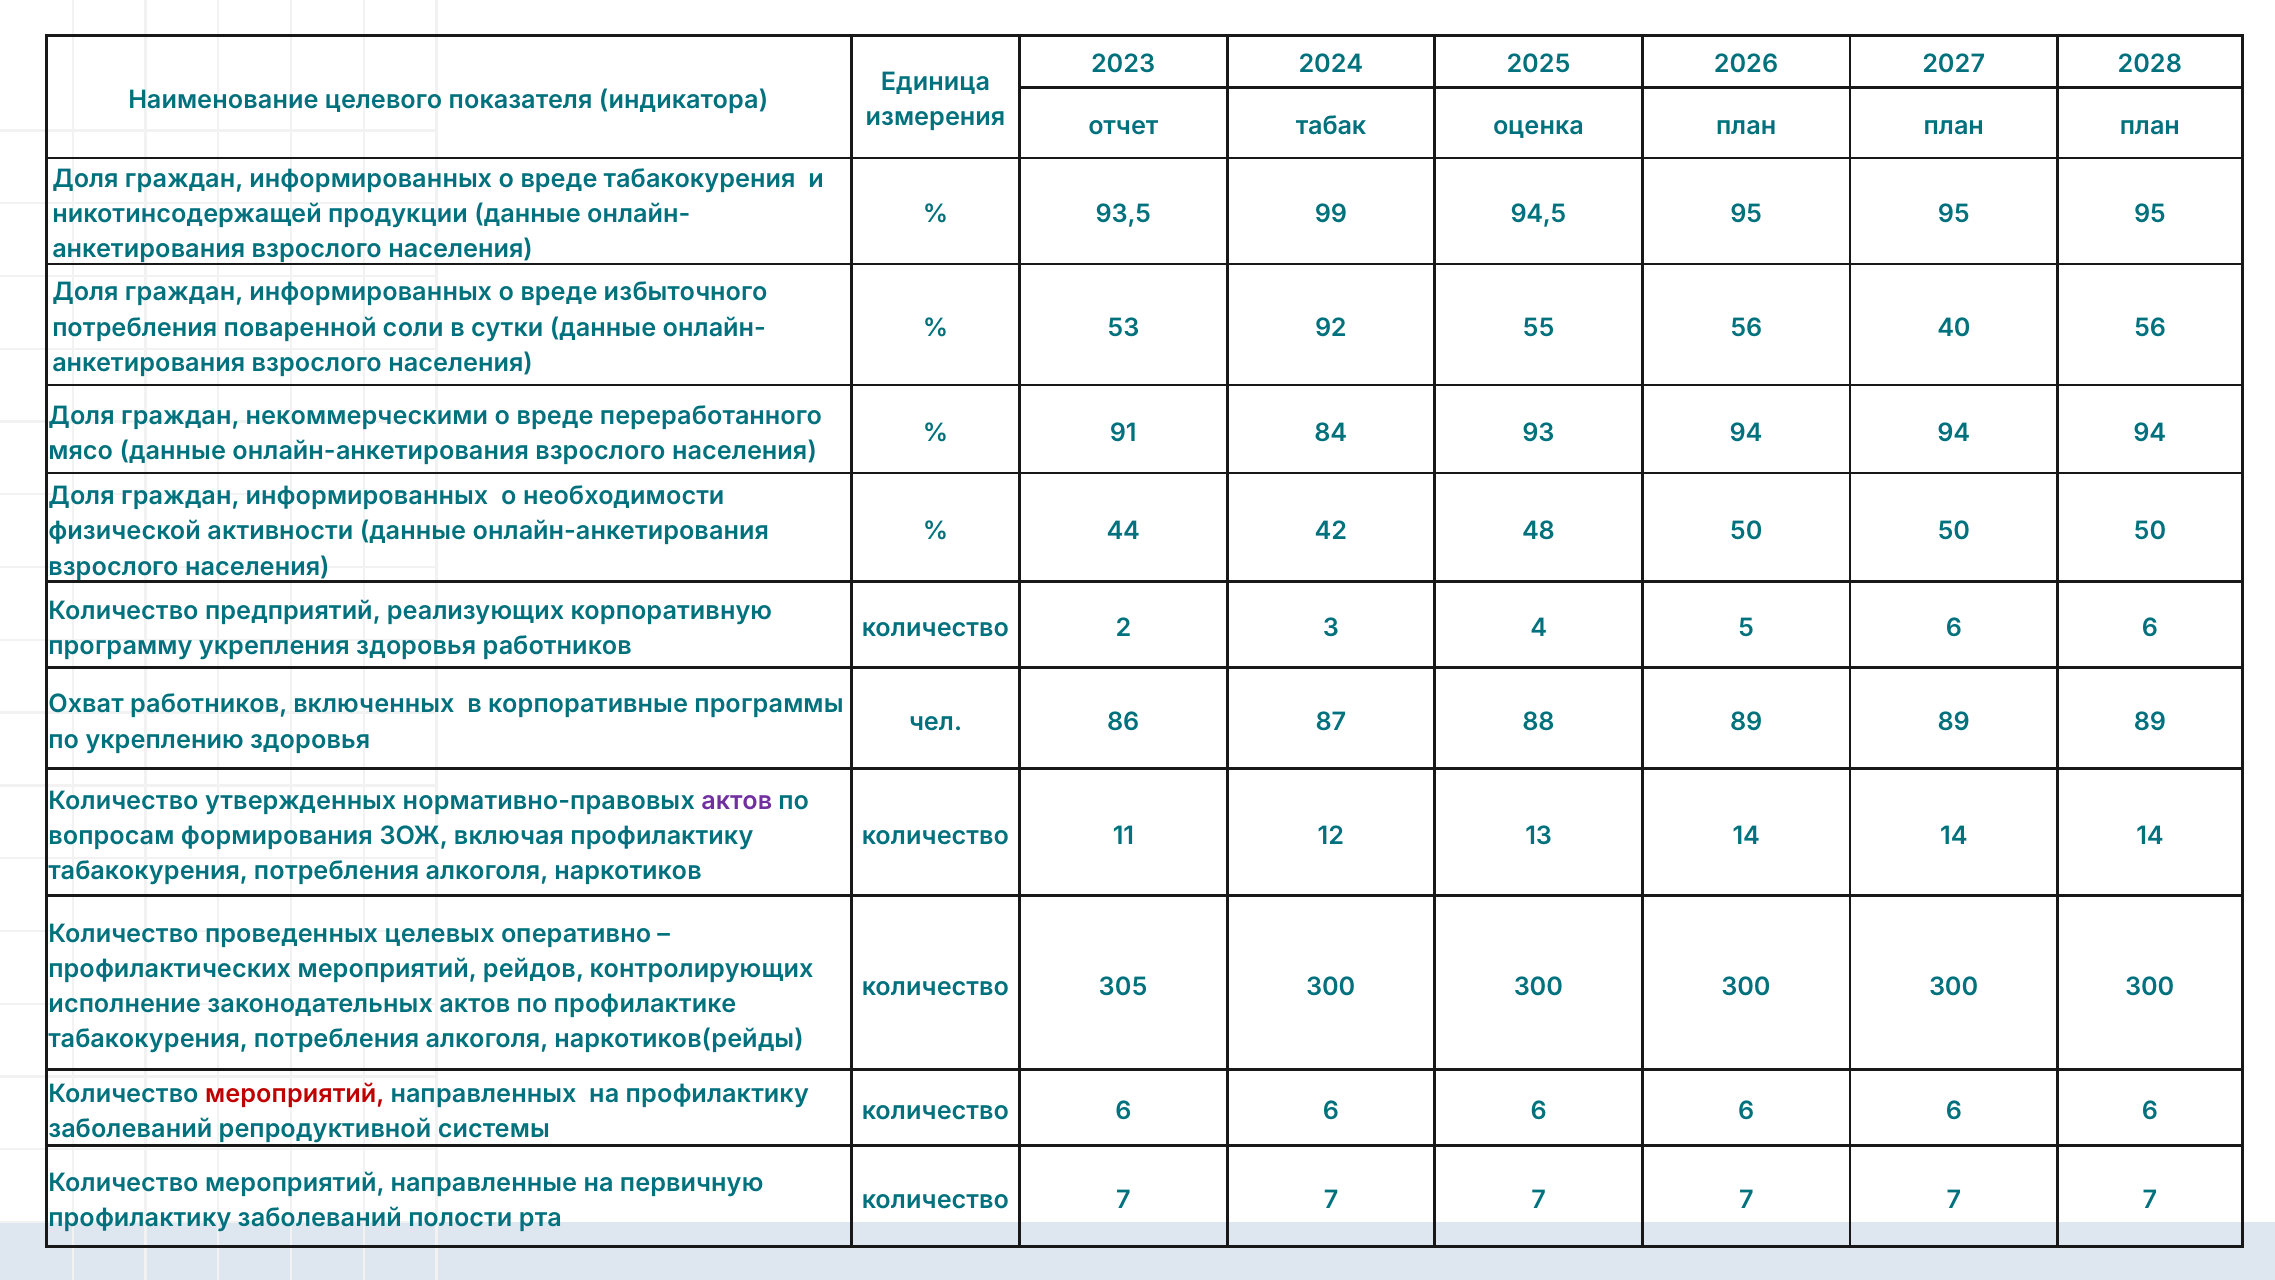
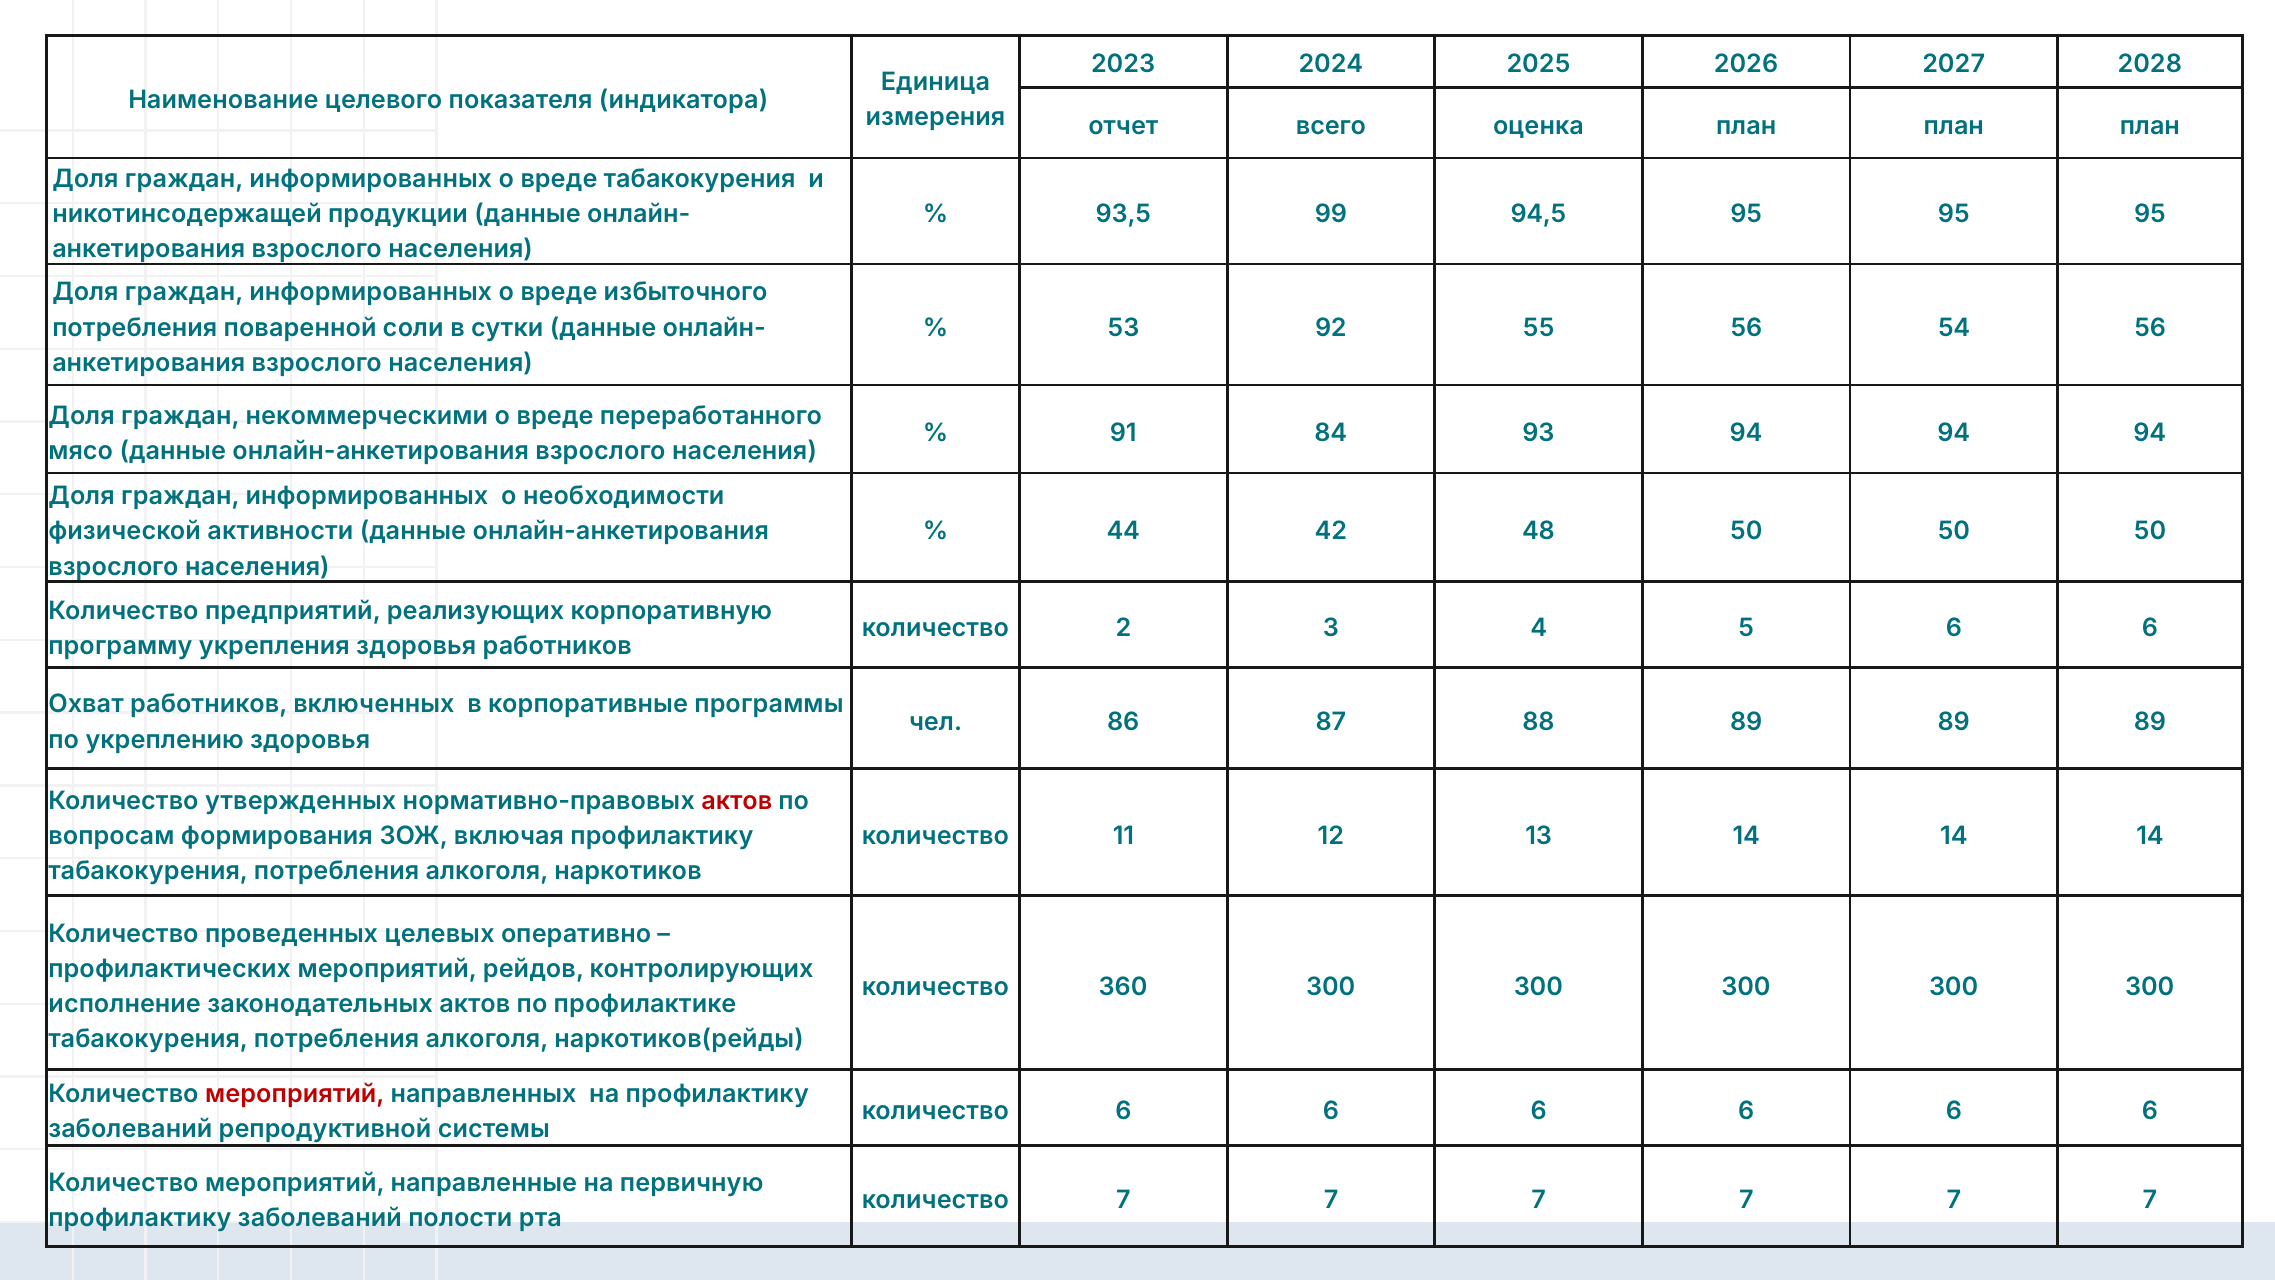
табак: табак -> всего
40: 40 -> 54
актов at (737, 801) colour: purple -> red
305: 305 -> 360
